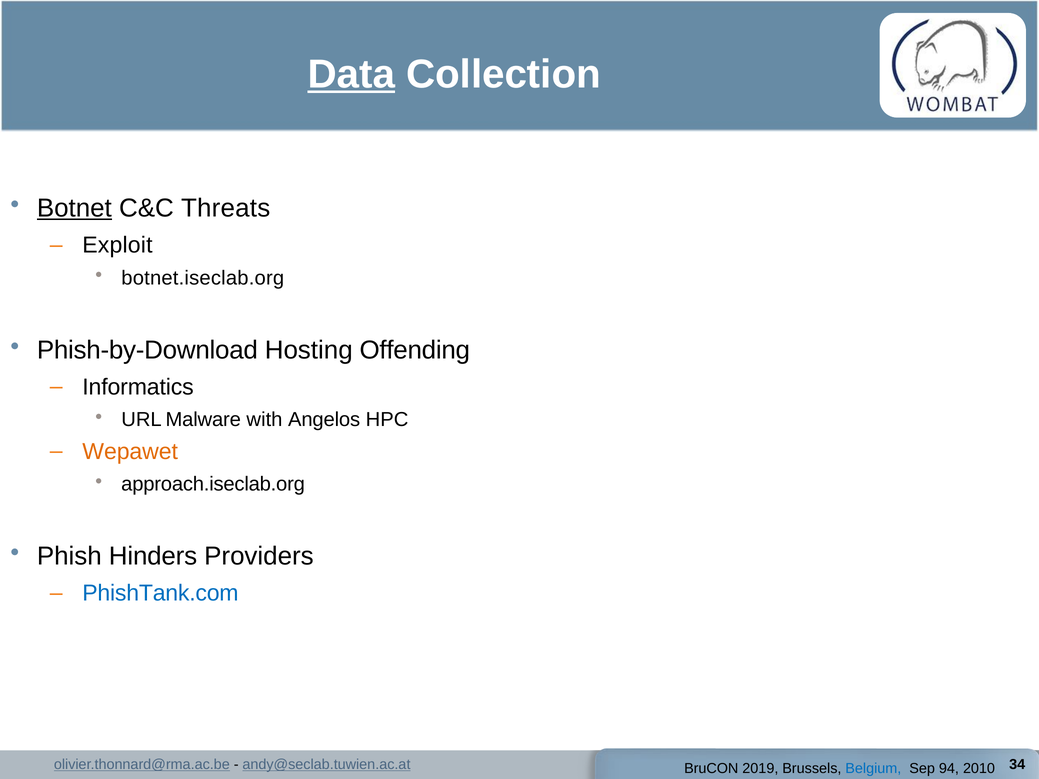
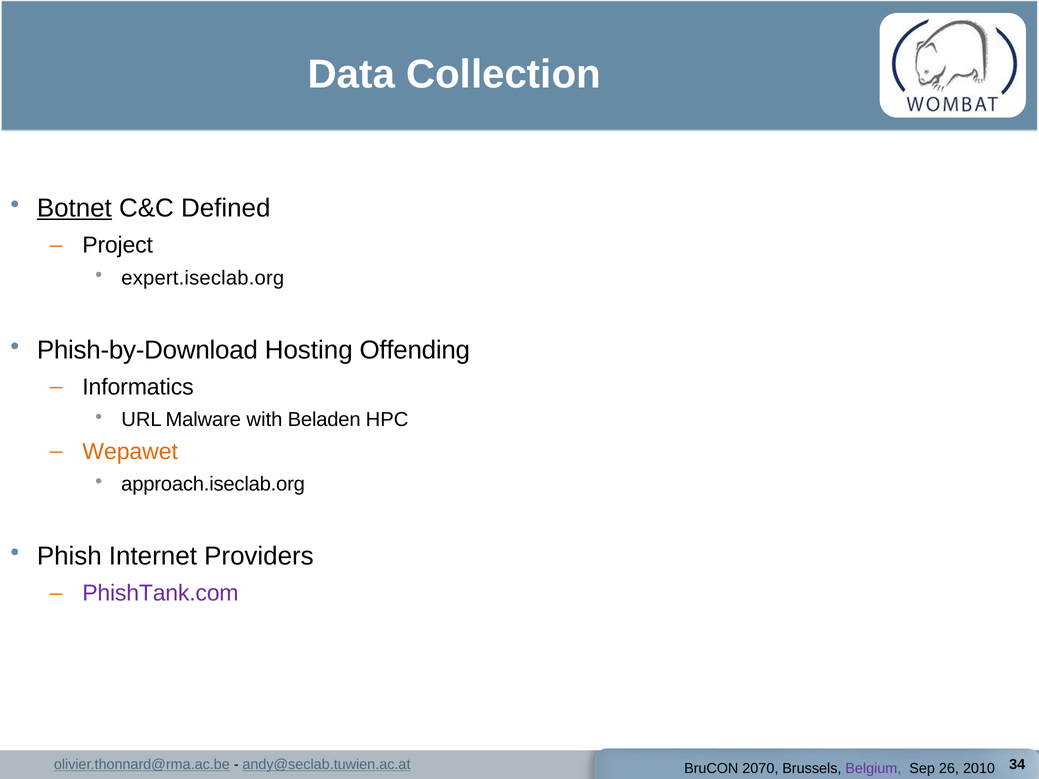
Data underline: present -> none
Threats: Threats -> Defined
Exploit: Exploit -> Project
botnet.iseclab.org: botnet.iseclab.org -> expert.iseclab.org
Angelos: Angelos -> Beladen
Hinders: Hinders -> Internet
PhishTank.com colour: blue -> purple
2019: 2019 -> 2070
Belgium colour: blue -> purple
94: 94 -> 26
